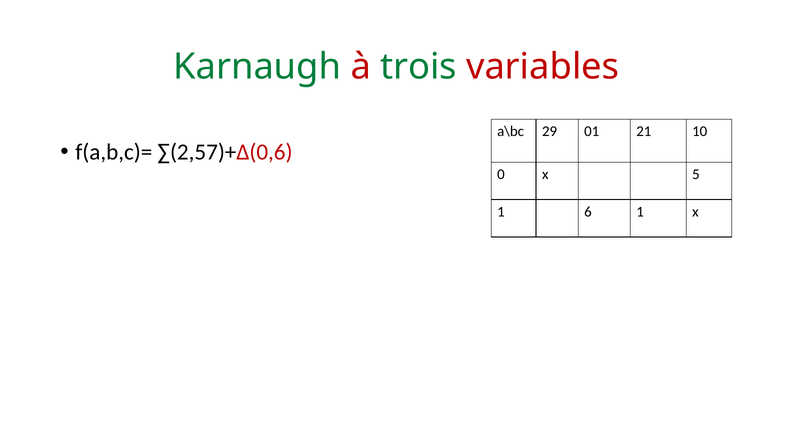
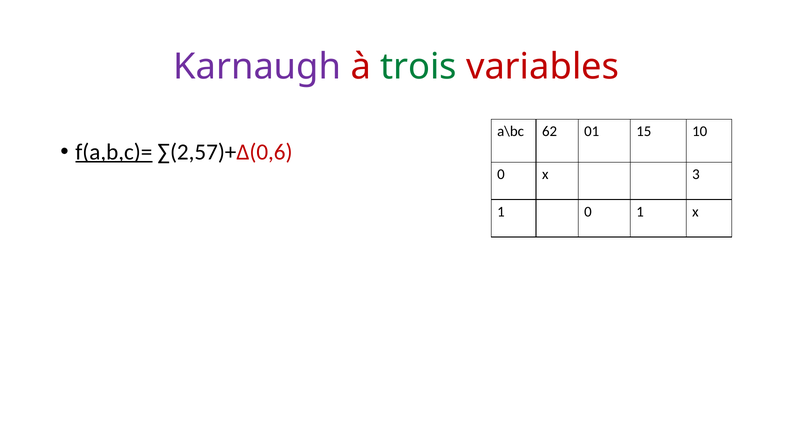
Karnaugh colour: green -> purple
29: 29 -> 62
21: 21 -> 15
f(a,b,c)= underline: none -> present
5: 5 -> 3
1 6: 6 -> 0
